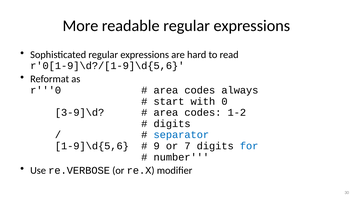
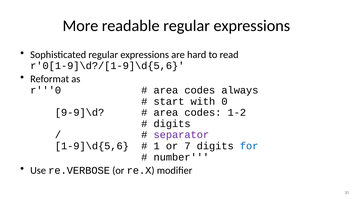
3-9]\d: 3-9]\d -> 9-9]\d
separator colour: blue -> purple
9: 9 -> 1
